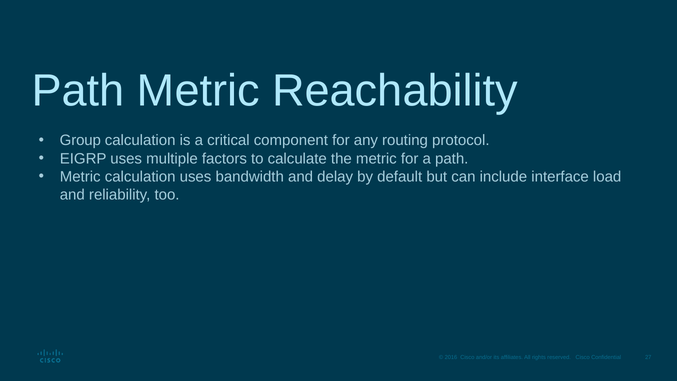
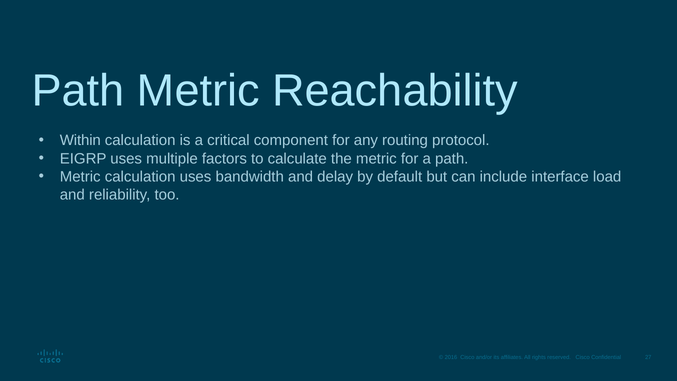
Group: Group -> Within
